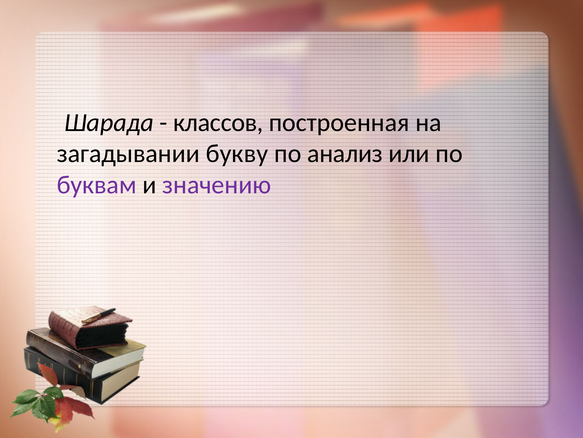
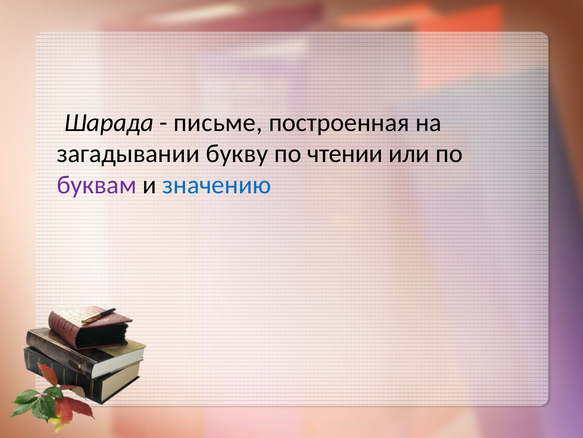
классов: классов -> письме
анализ: анализ -> чтении
значению colour: purple -> blue
